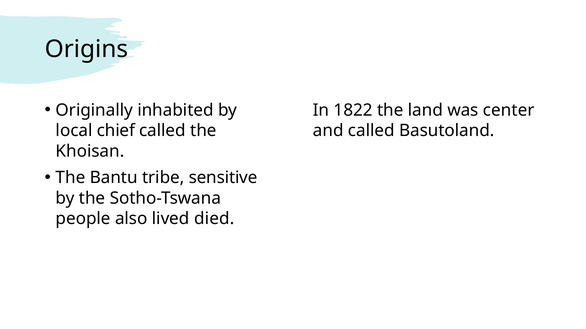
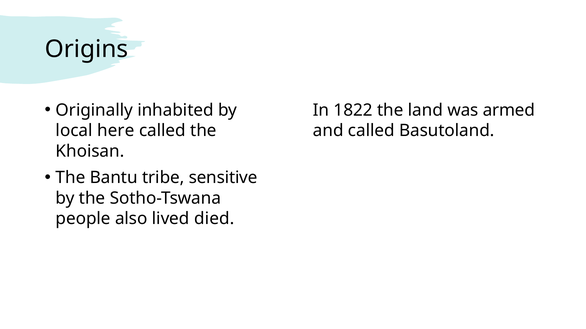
center: center -> armed
chief: chief -> here
